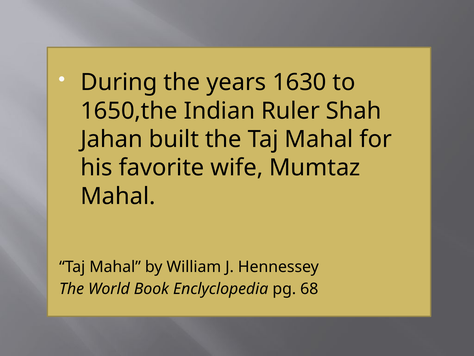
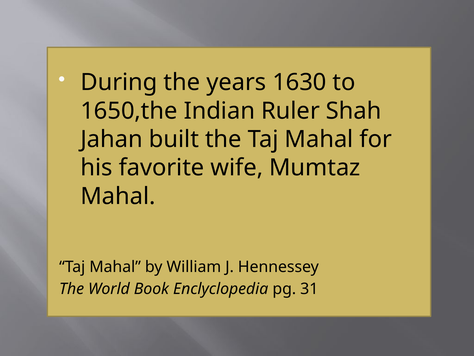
68: 68 -> 31
